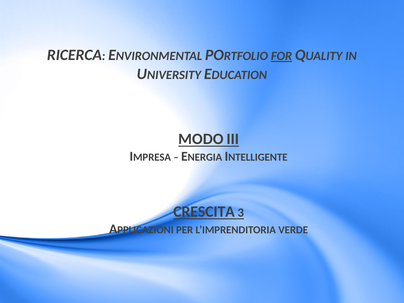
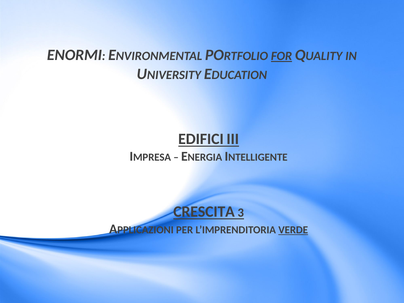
RICERCA: RICERCA -> ENORMI
MODO: MODO -> EDIFICI
VERDE underline: none -> present
